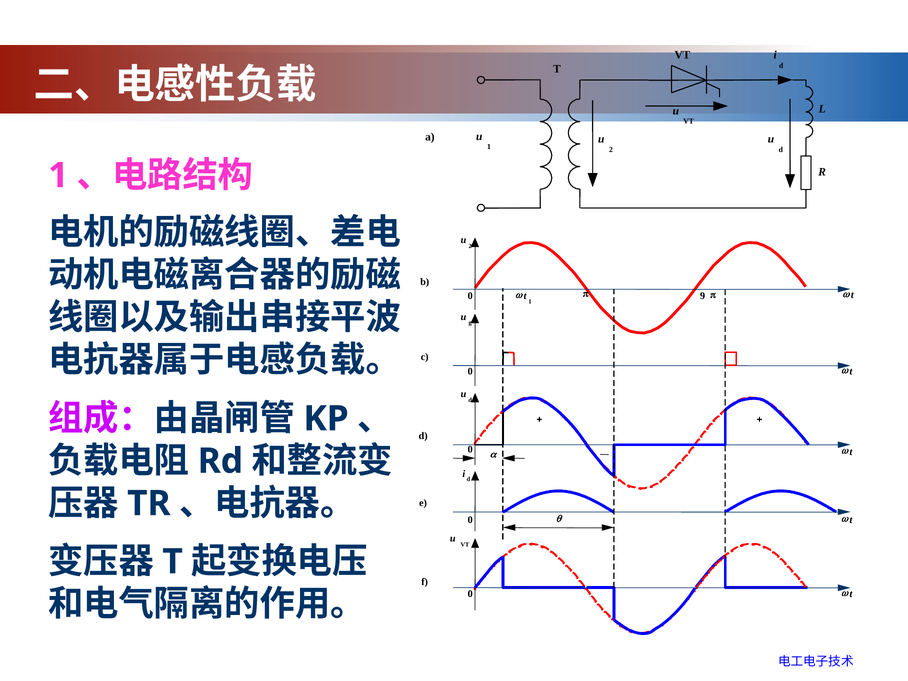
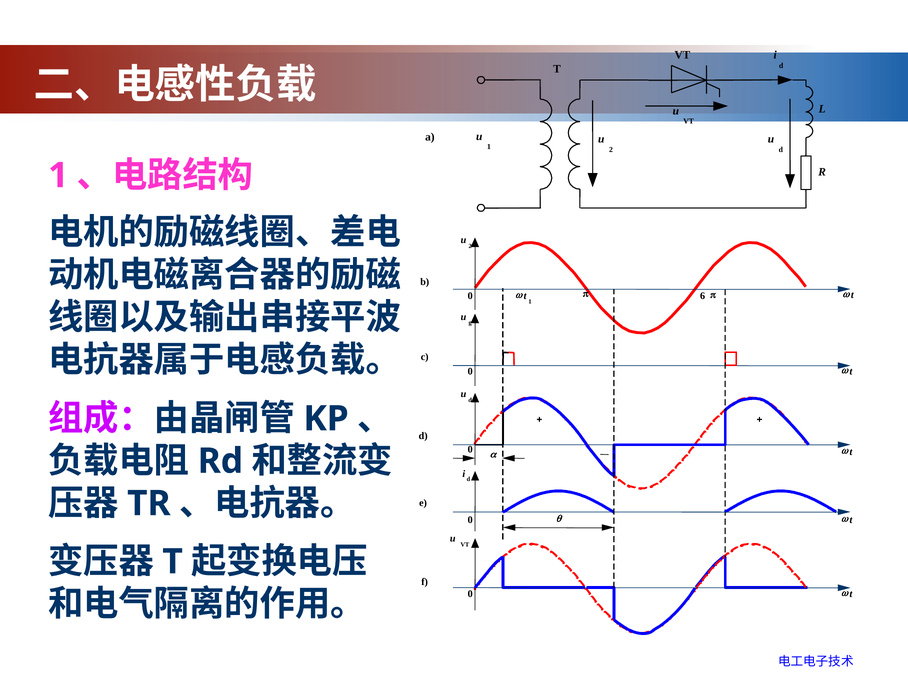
9: 9 -> 6
